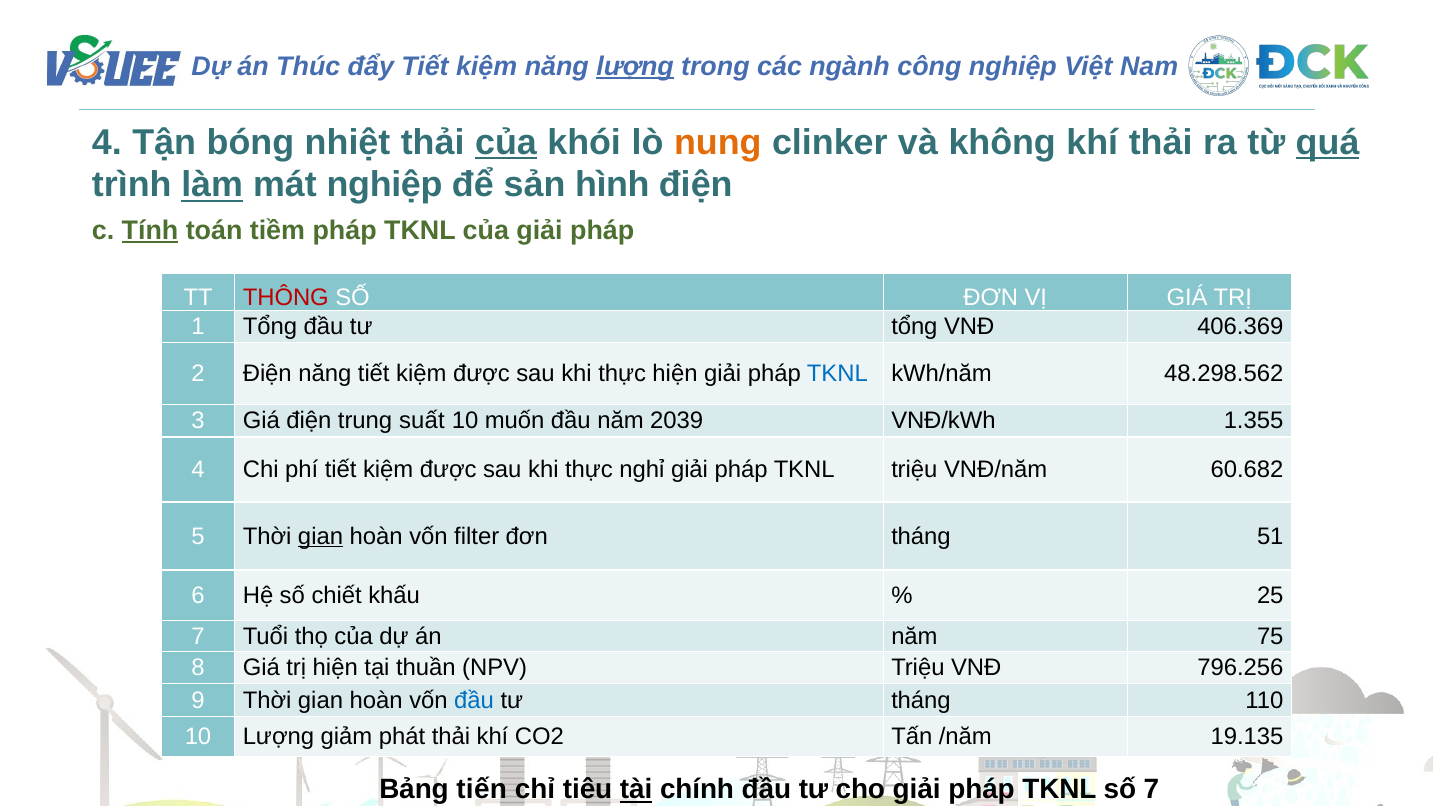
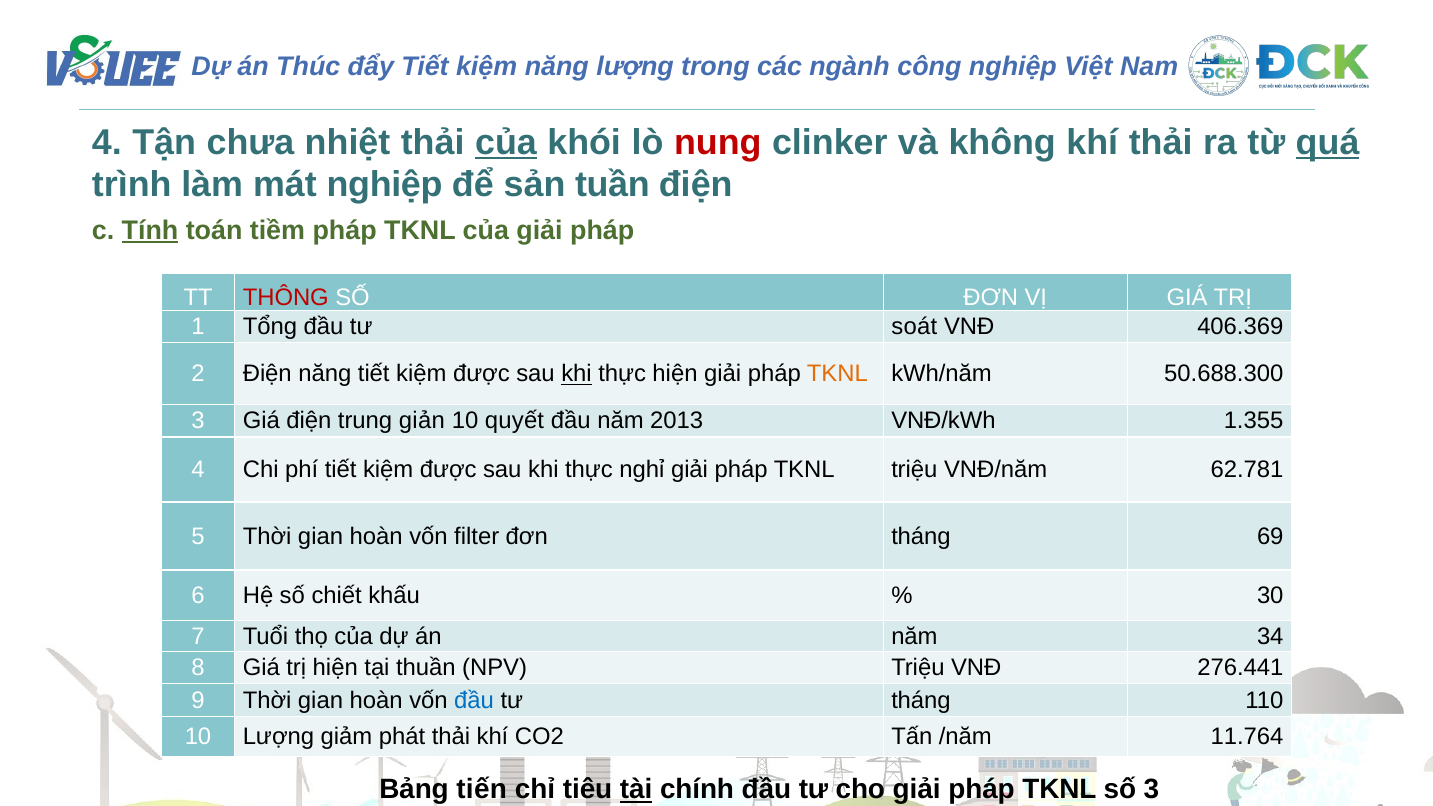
lượng at (635, 66) underline: present -> none
bóng: bóng -> chưa
nung colour: orange -> red
làm underline: present -> none
hình: hình -> tuần
tư tổng: tổng -> soát
khi at (576, 374) underline: none -> present
TKNL at (837, 374) colour: blue -> orange
48.298.562: 48.298.562 -> 50.688.300
suất: suất -> giản
muốn: muốn -> quyết
2039: 2039 -> 2013
60.682: 60.682 -> 62.781
gian at (321, 536) underline: present -> none
51: 51 -> 69
25: 25 -> 30
75: 75 -> 34
796.256: 796.256 -> 276.441
19.135: 19.135 -> 11.764
số 7: 7 -> 3
